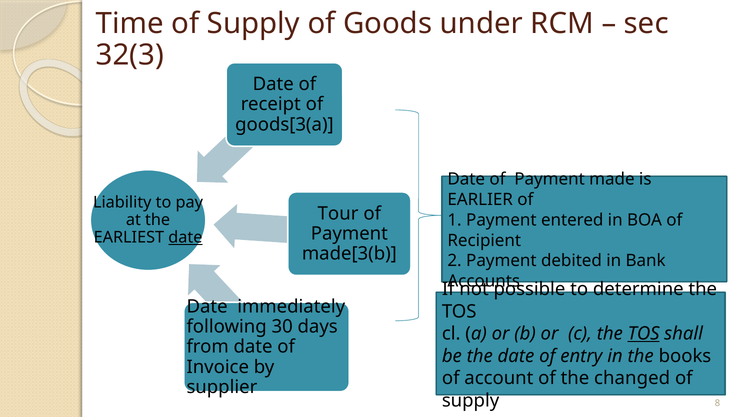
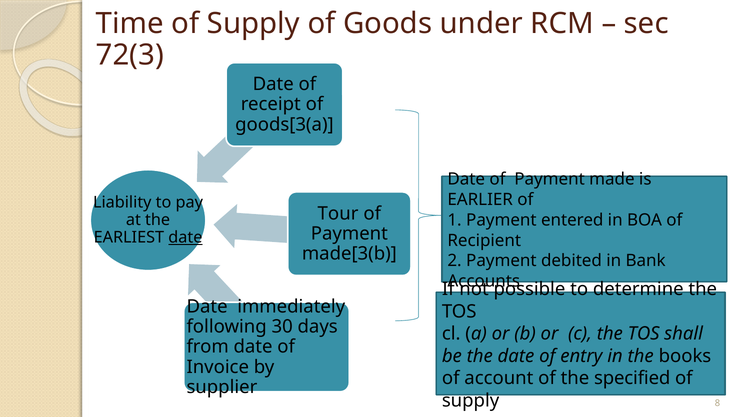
32(3: 32(3 -> 72(3
TOS at (644, 334) underline: present -> none
changed: changed -> specified
